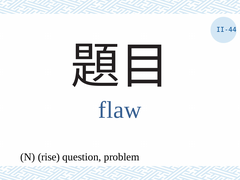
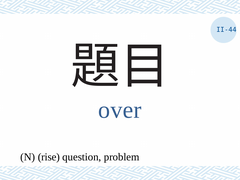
flaw: flaw -> over
